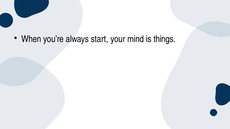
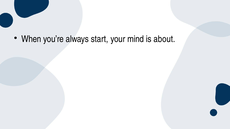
things: things -> about
